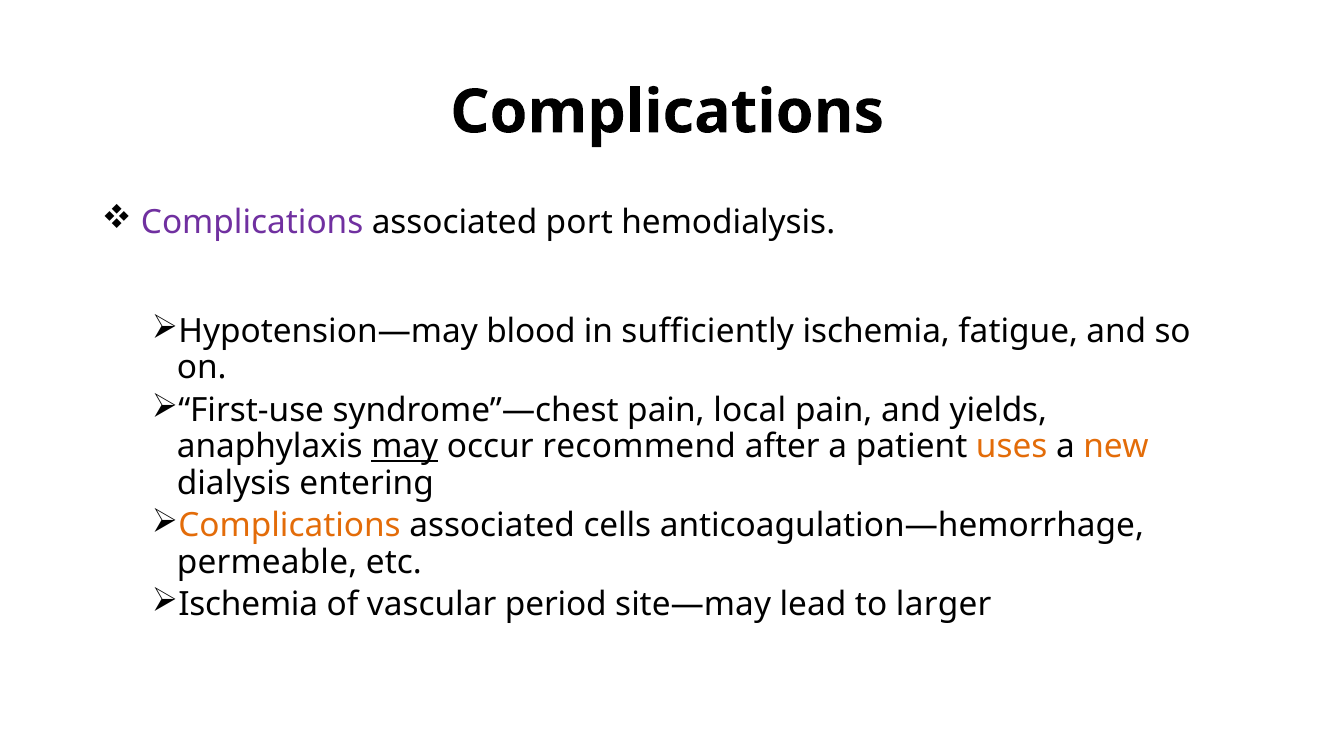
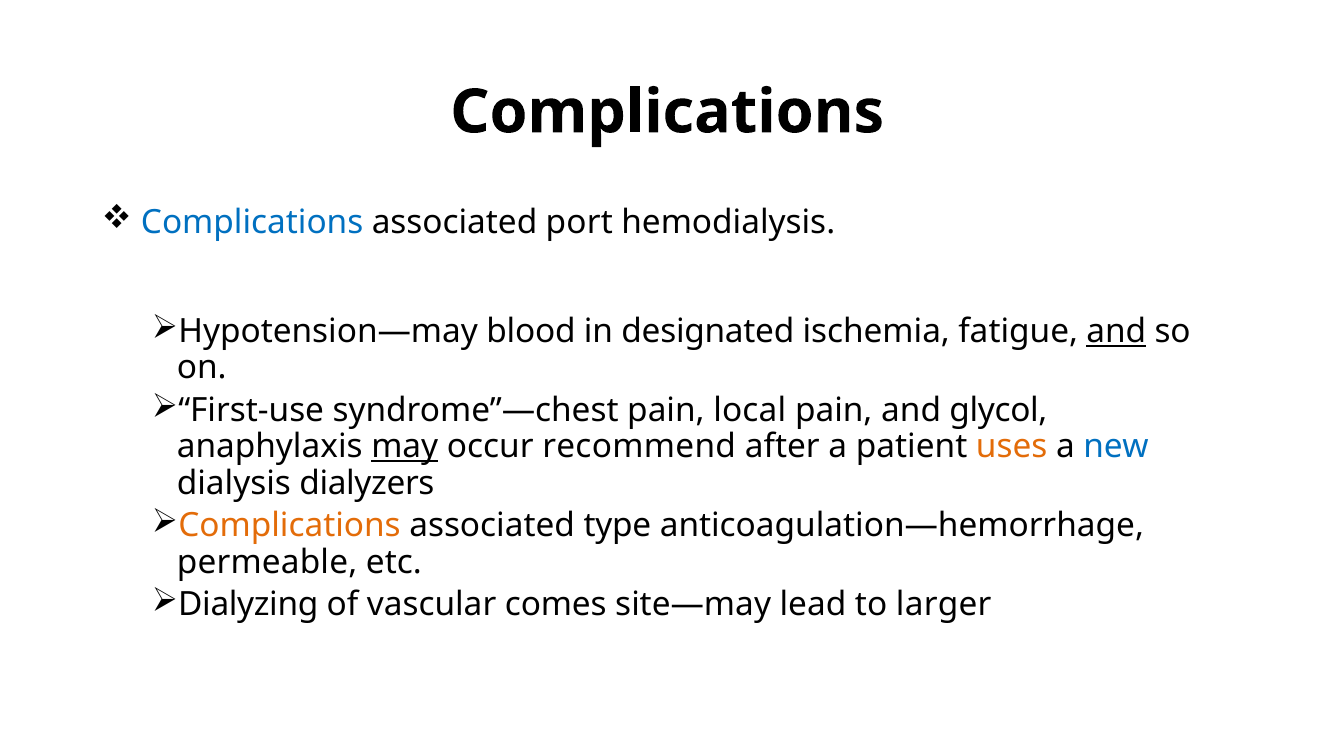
Complications at (252, 223) colour: purple -> blue
sufficiently: sufficiently -> designated
and at (1116, 332) underline: none -> present
yields: yields -> glycol
new colour: orange -> blue
entering: entering -> dialyzers
cells: cells -> type
Ischemia at (248, 605): Ischemia -> Dialyzing
period: period -> comes
